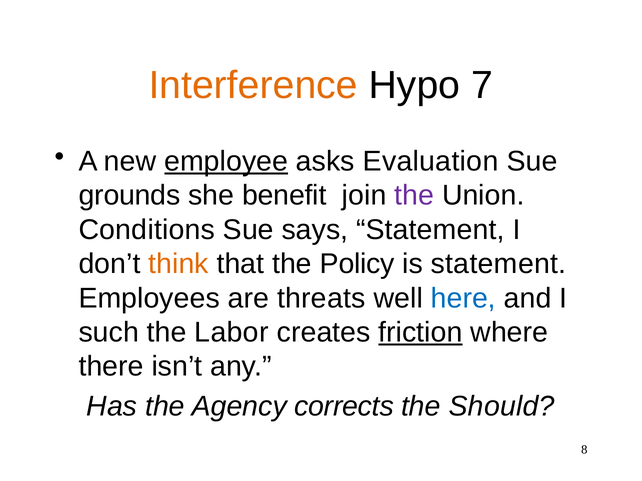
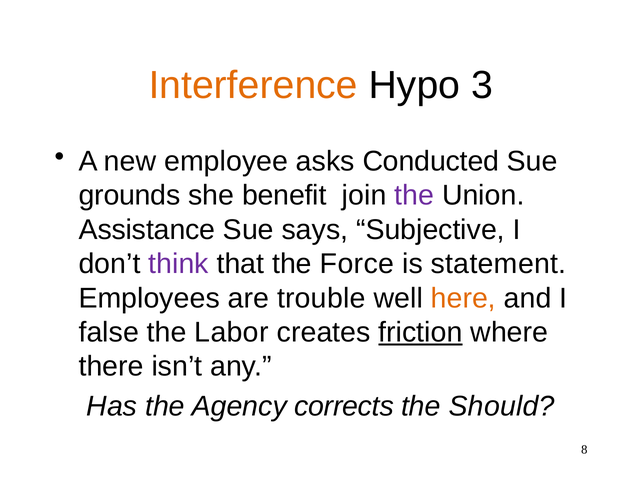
7: 7 -> 3
employee underline: present -> none
Evaluation: Evaluation -> Conducted
Conditions: Conditions -> Assistance
says Statement: Statement -> Subjective
think colour: orange -> purple
Policy: Policy -> Force
threats: threats -> trouble
here colour: blue -> orange
such: such -> false
